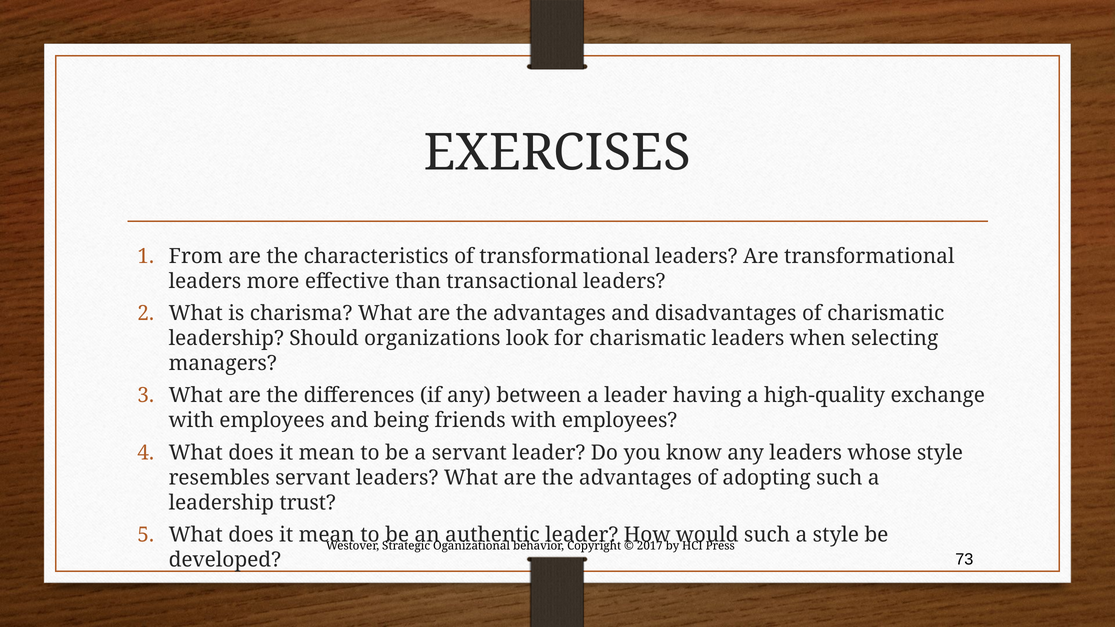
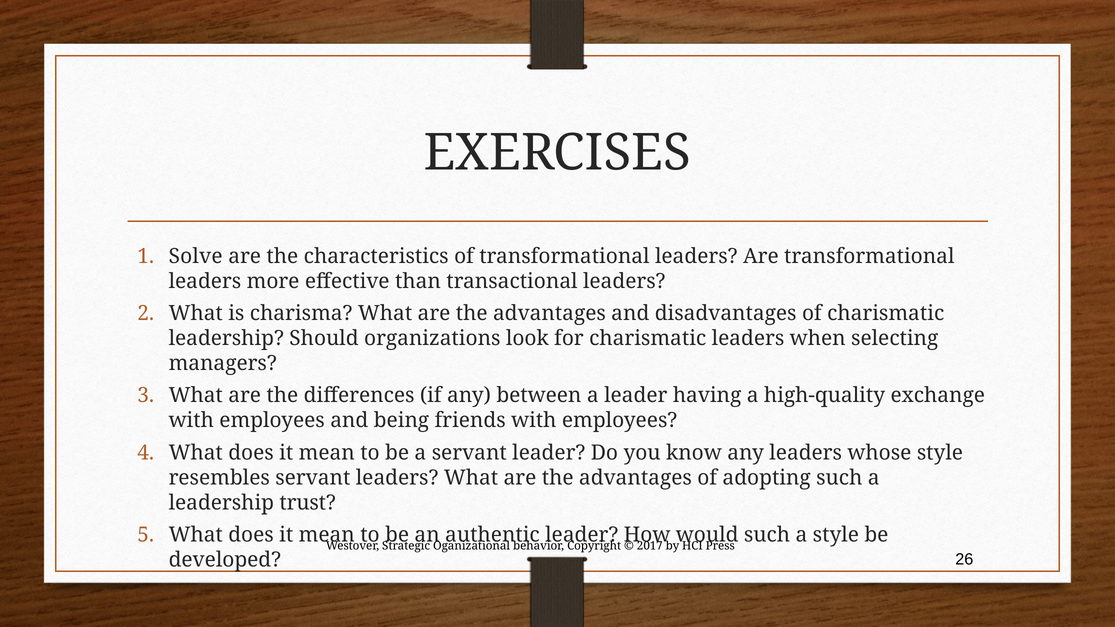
From: From -> Solve
73: 73 -> 26
